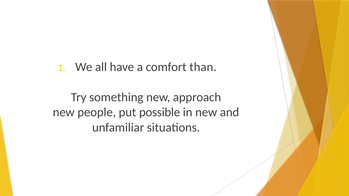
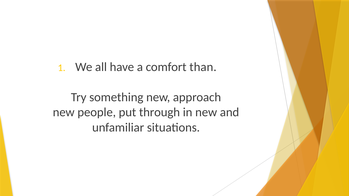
possible: possible -> through
